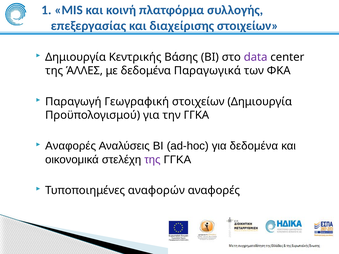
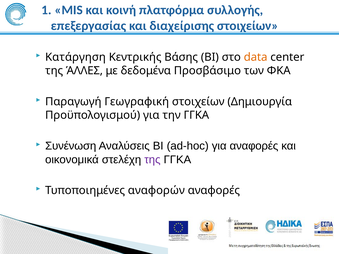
Δημιουργία at (76, 57): Δημιουργία -> Κατάργηση
data colour: purple -> orange
Παραγωγικά: Παραγωγικά -> Προσβάσιμο
Αναφορές at (71, 146): Αναφορές -> Συνένωση
για δεδομένα: δεδομένα -> αναφορές
